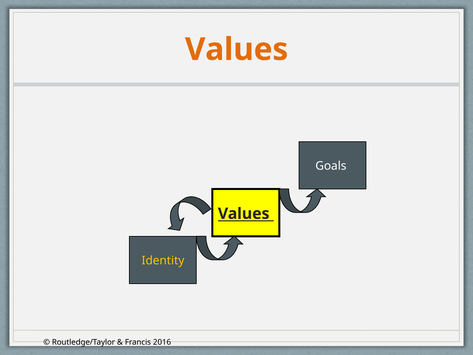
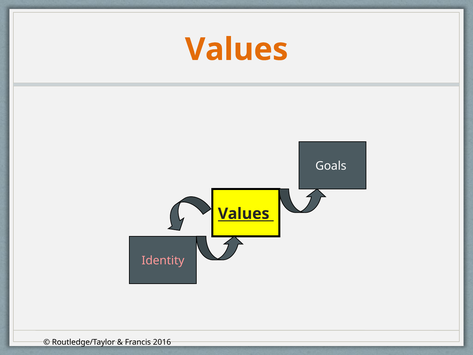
Identity colour: yellow -> pink
